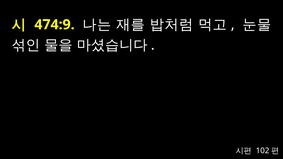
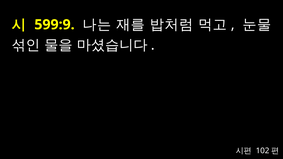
474:9: 474:9 -> 599:9
